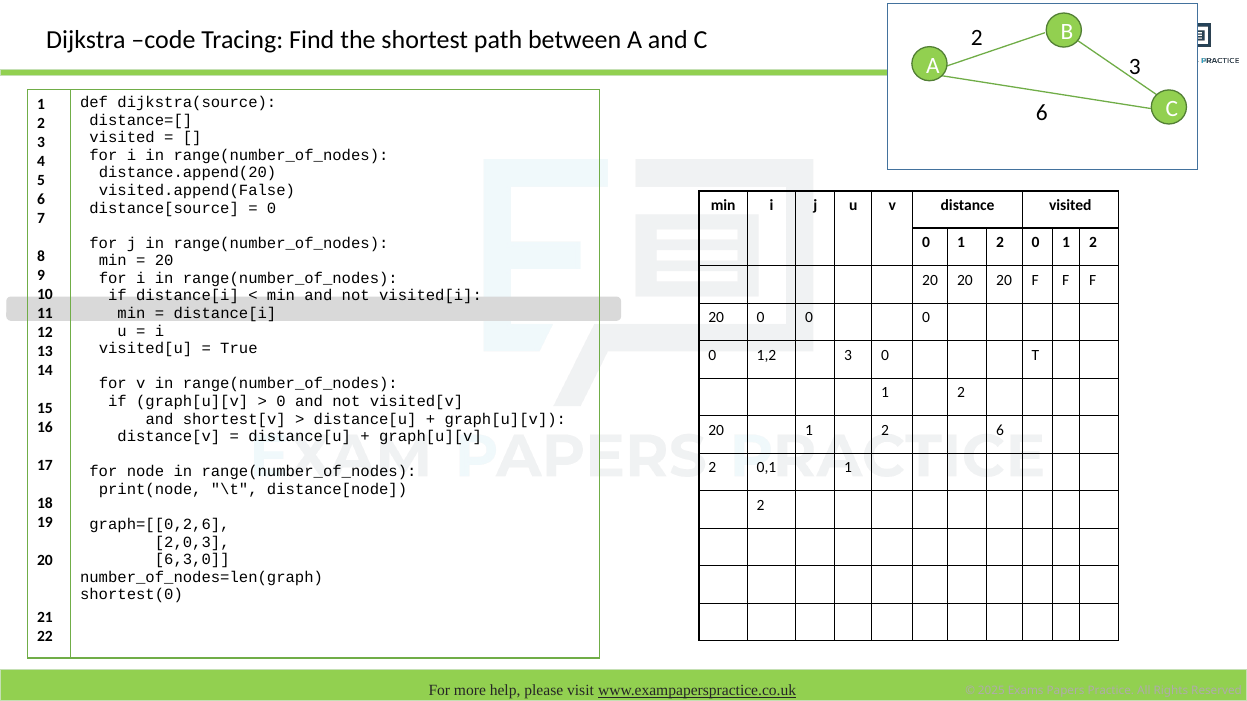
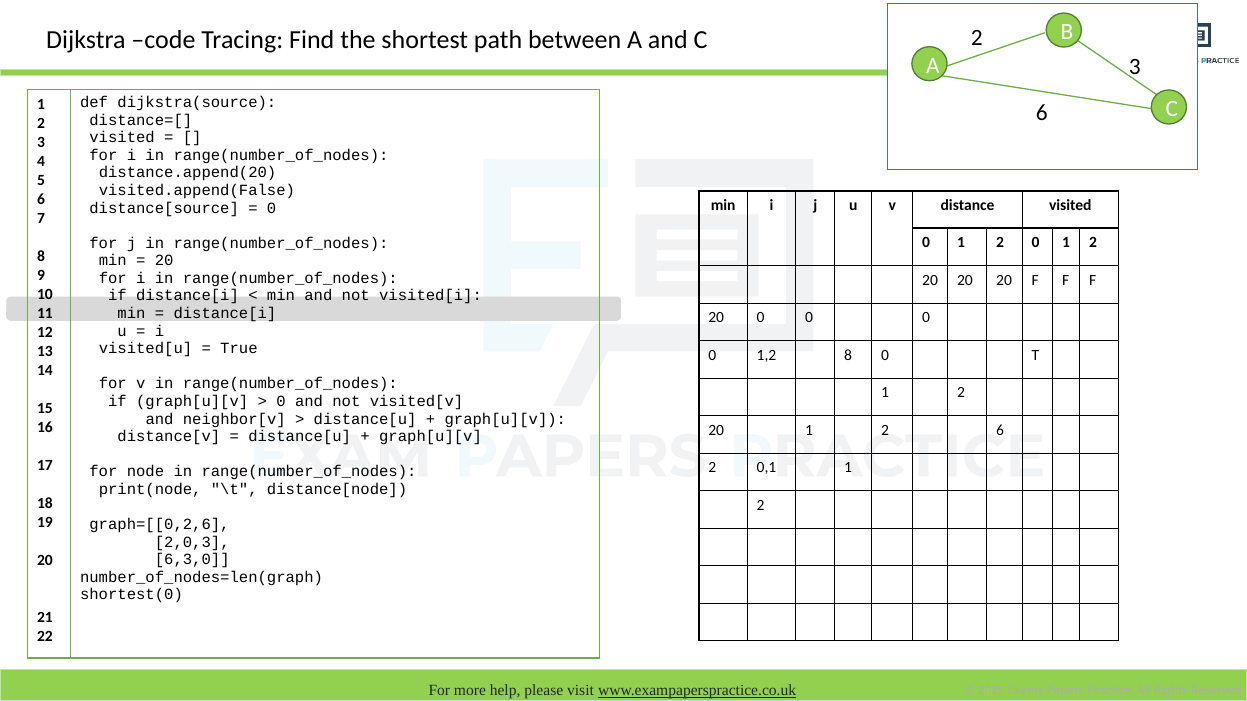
1,2 3: 3 -> 8
shortest[v: shortest[v -> neighbor[v
